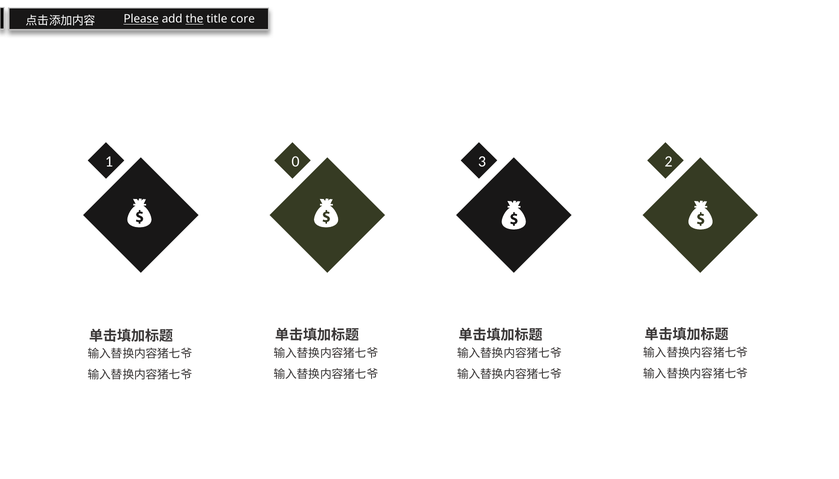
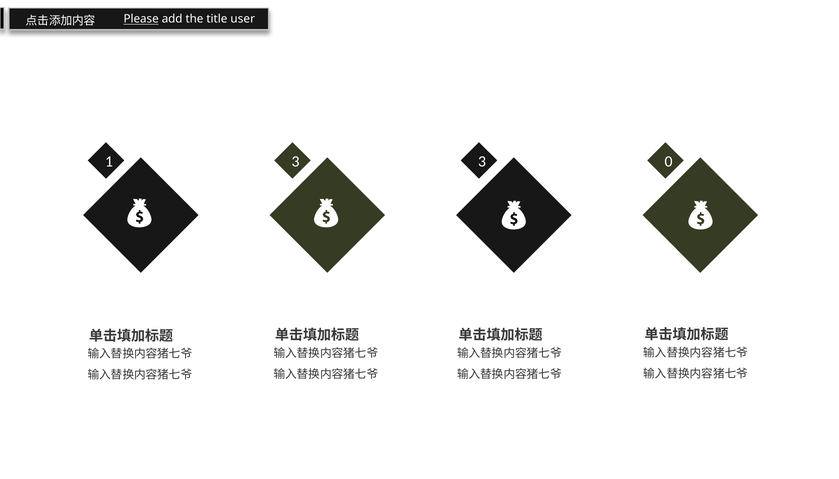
the underline: present -> none
core: core -> user
1 0: 0 -> 3
2: 2 -> 0
